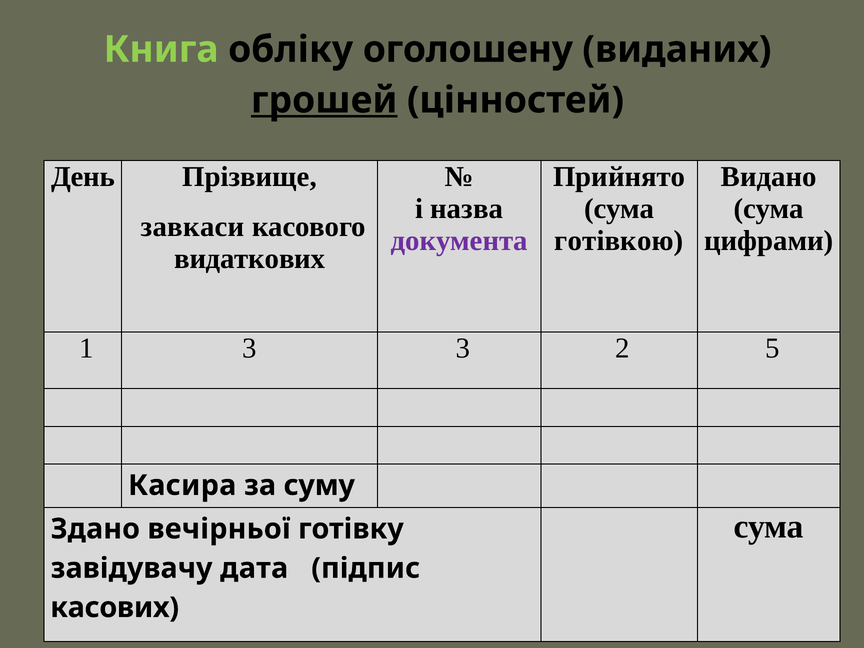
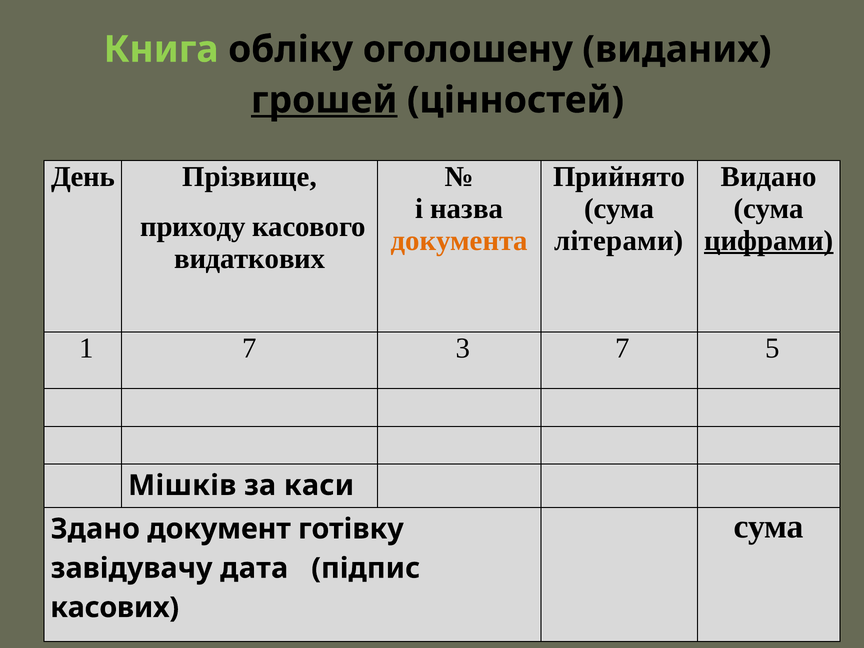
завкаси: завкаси -> приходу
документа colour: purple -> orange
готівкою: готівкою -> літерами
цифрами underline: none -> present
1 3: 3 -> 7
3 2: 2 -> 7
Касира: Касира -> Мішків
суму: суму -> каси
вечірньої: вечірньої -> документ
